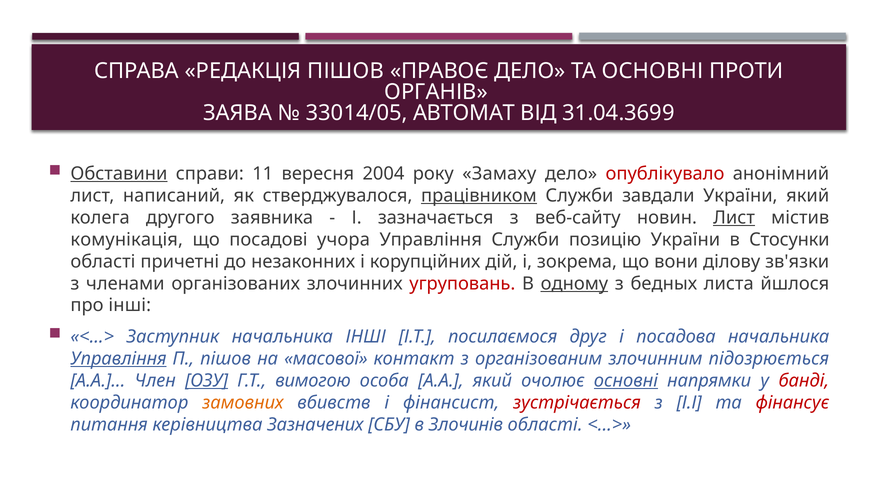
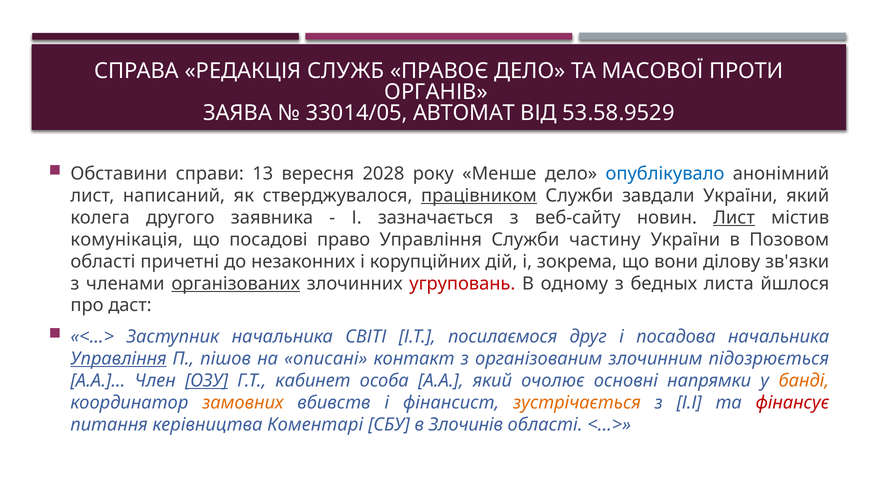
РЕДАКЦІЯ ПІШОВ: ПІШОВ -> СЛУЖБ
ТА ОСНОВНІ: ОСНОВНІ -> МАСОВОЇ
31.04.3699: 31.04.3699 -> 53.58.9529
Обставини underline: present -> none
11: 11 -> 13
2004: 2004 -> 2028
Замаху: Замаху -> Менше
опублікувало colour: red -> blue
учора: учора -> право
позицію: позицію -> частину
Стосунки: Стосунки -> Позовом
організованих underline: none -> present
одному underline: present -> none
про інші: інші -> даст
начальника ІНШІ: ІНШІ -> СВІТІ
масової: масової -> описані
вимогою: вимогою -> кабинет
основні at (626, 380) underline: present -> none
банді colour: red -> orange
зустрічається colour: red -> orange
Зазначених: Зазначених -> Коментарі
